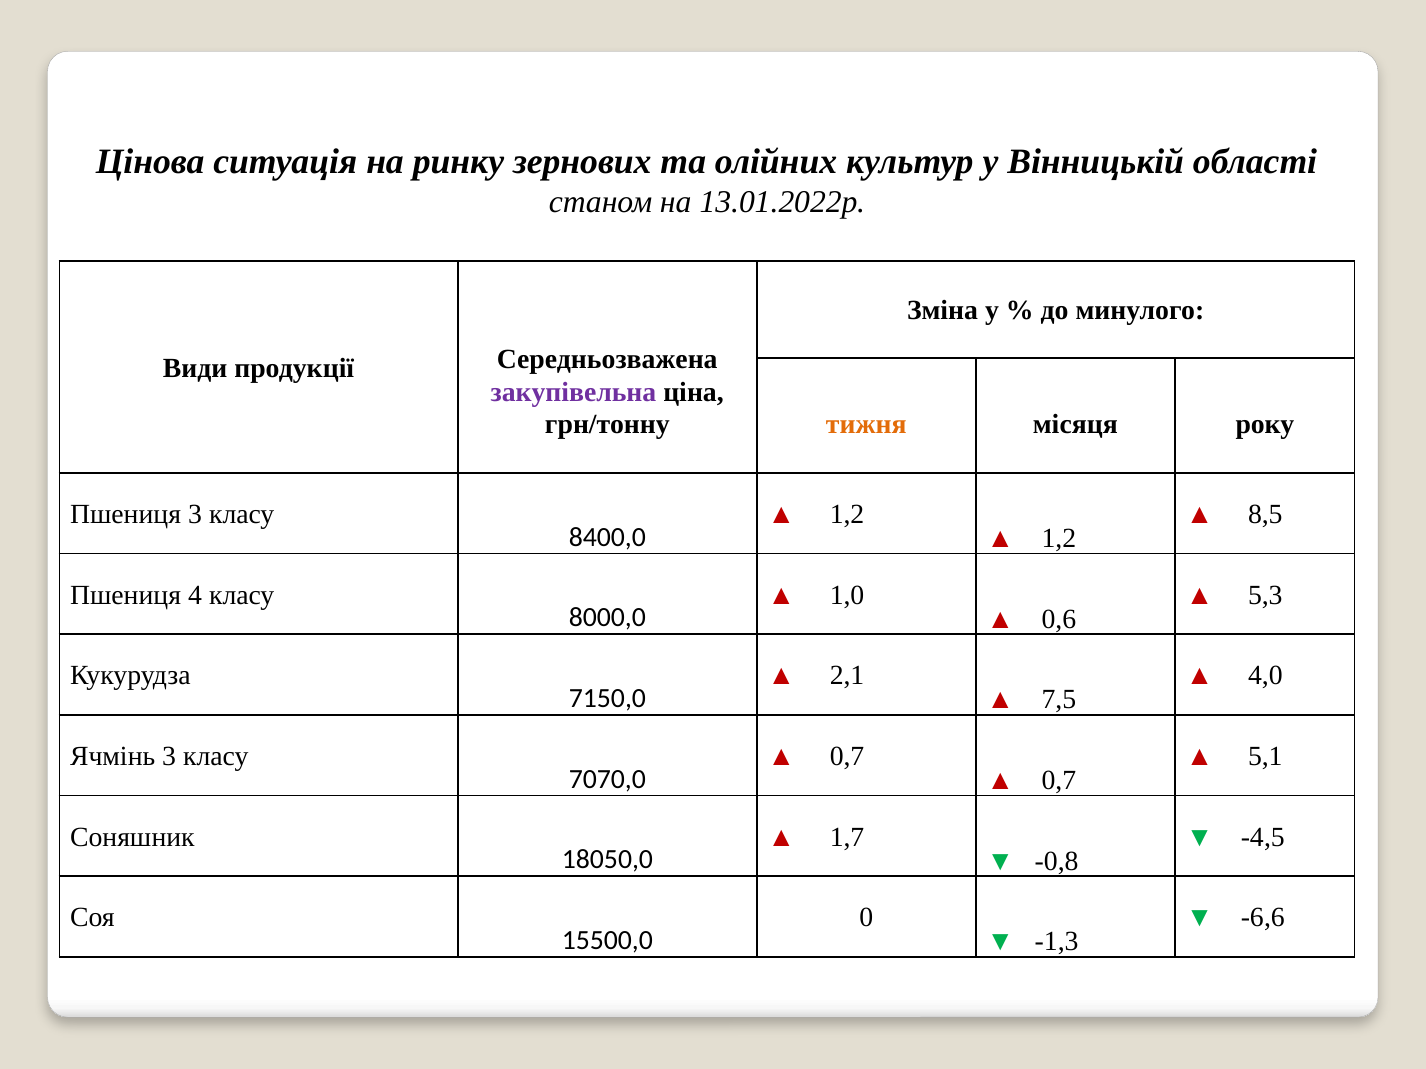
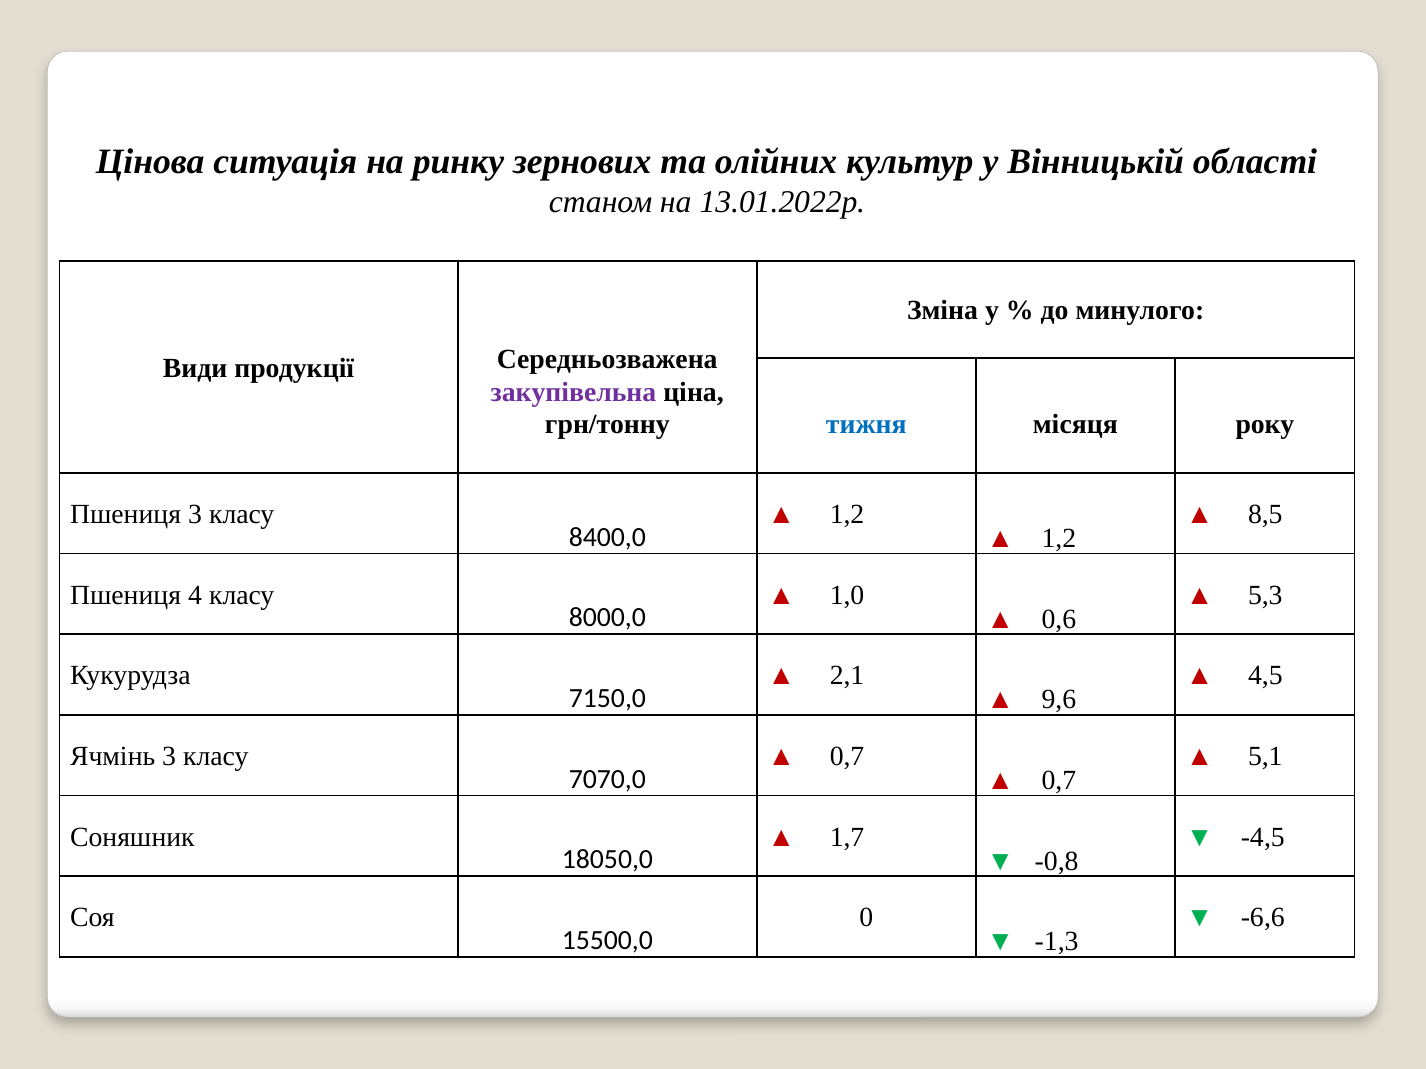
тижня colour: orange -> blue
4,0: 4,0 -> 4,5
7,5: 7,5 -> 9,6
